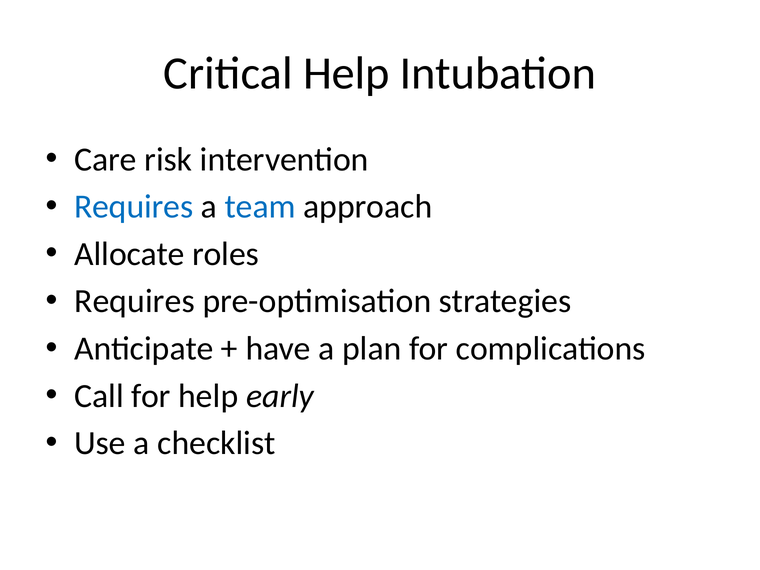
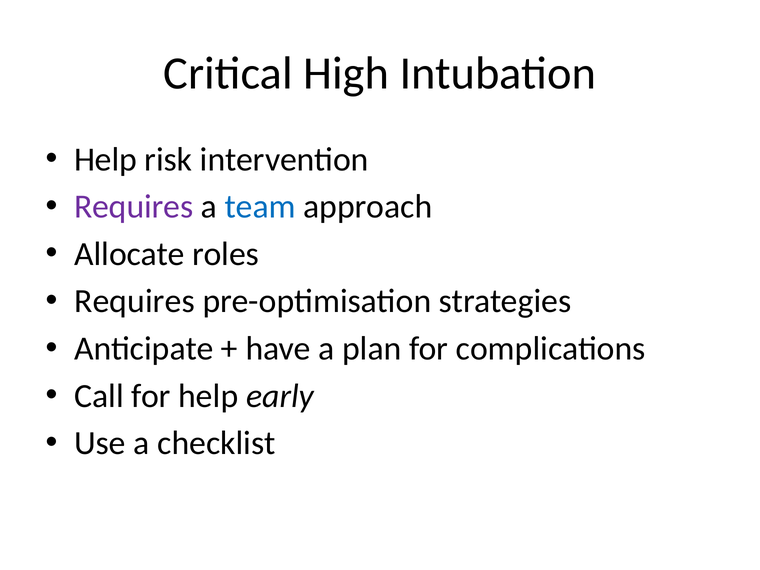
Critical Help: Help -> High
Care at (105, 159): Care -> Help
Requires at (134, 207) colour: blue -> purple
